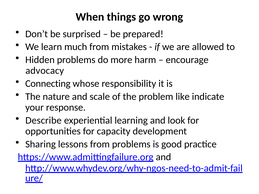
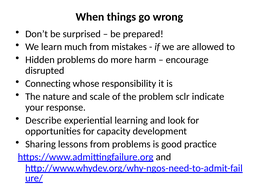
advocacy: advocacy -> disrupted
like: like -> sclr
